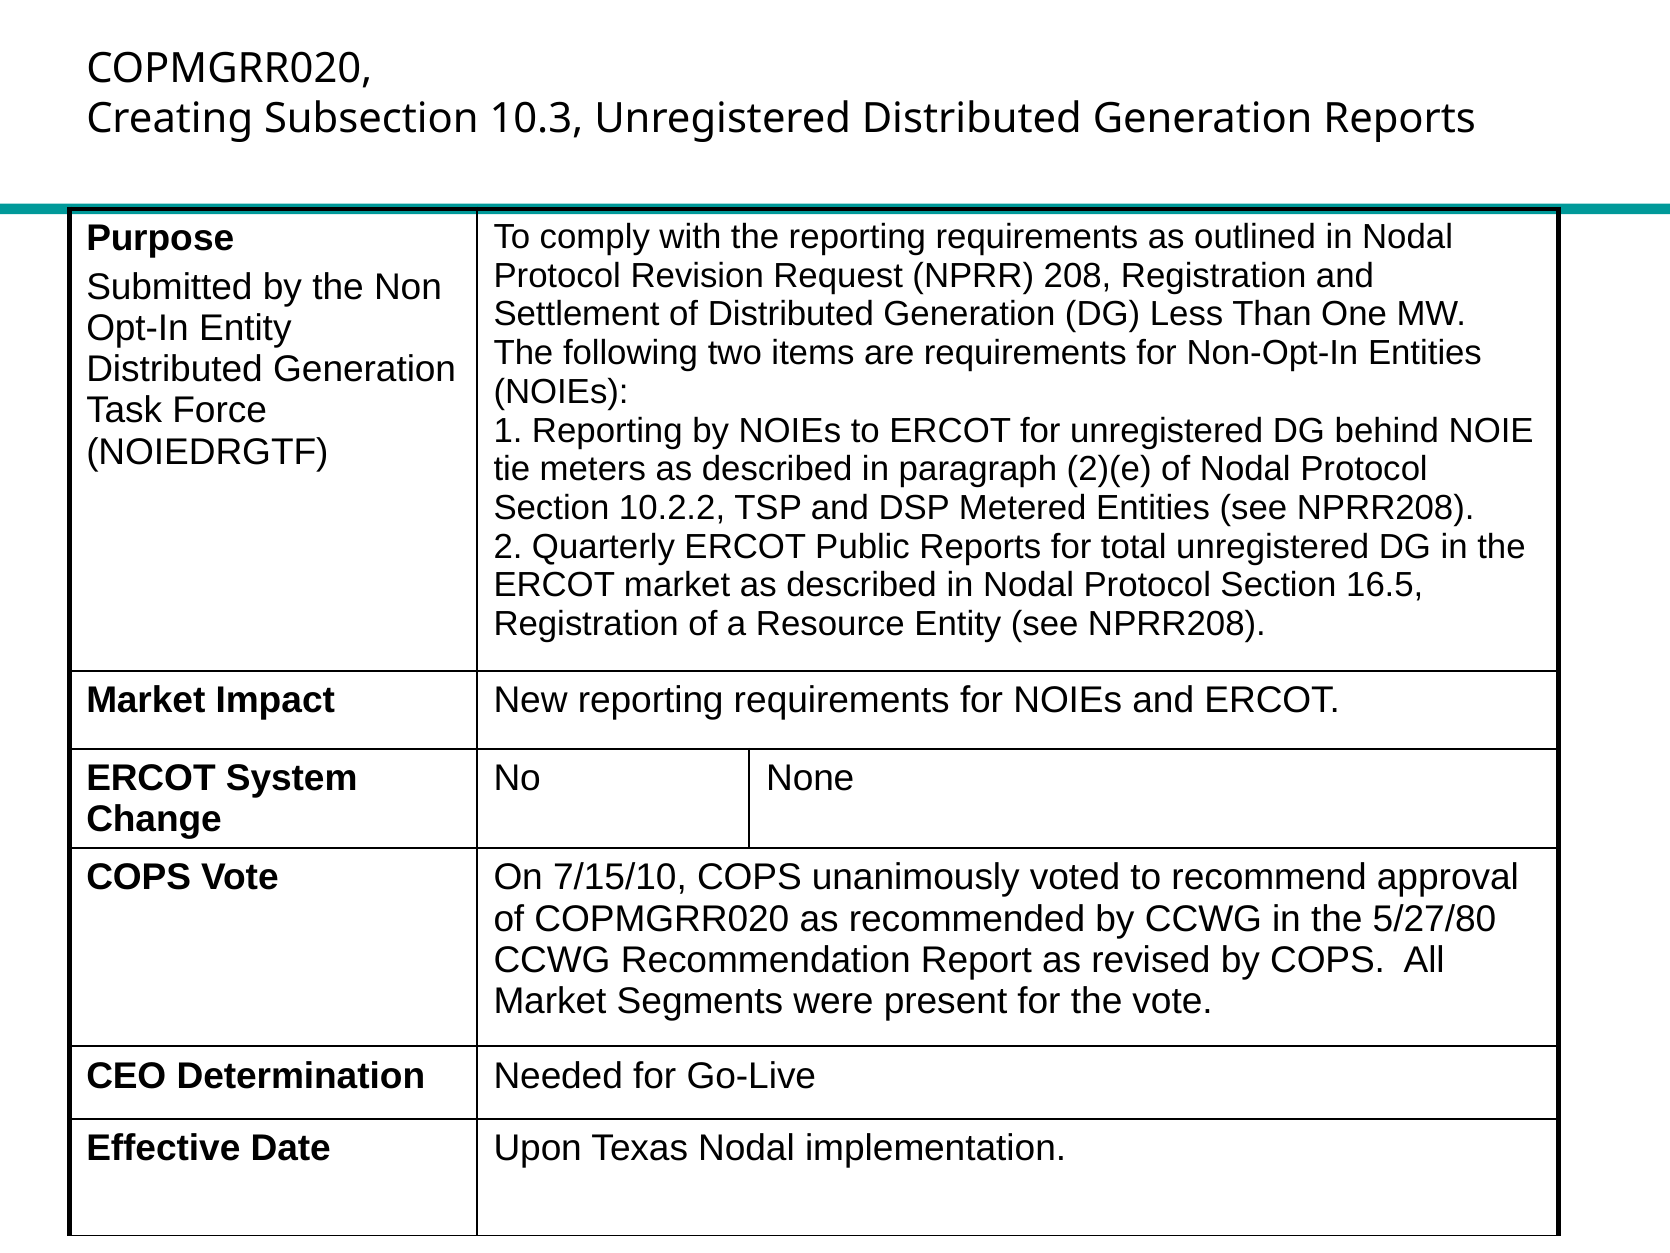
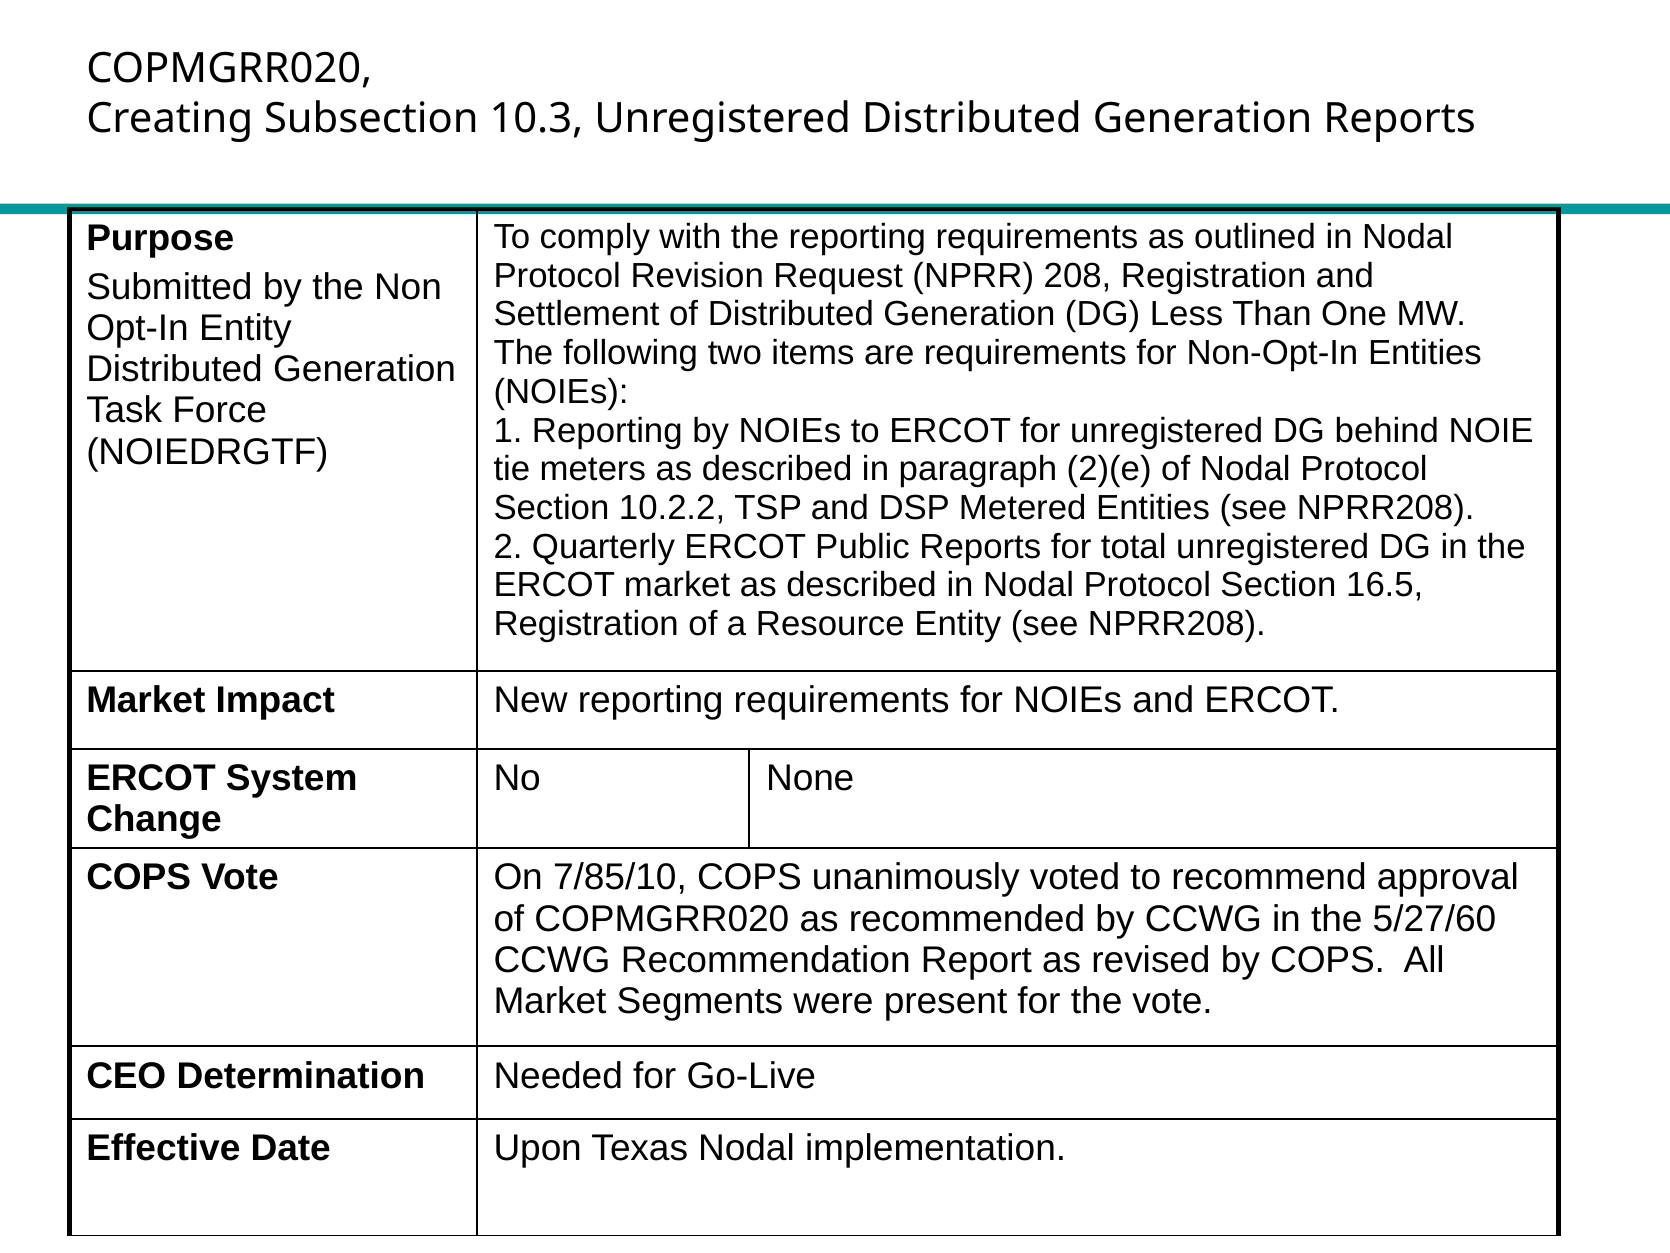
7/15/10: 7/15/10 -> 7/85/10
5/27/80: 5/27/80 -> 5/27/60
